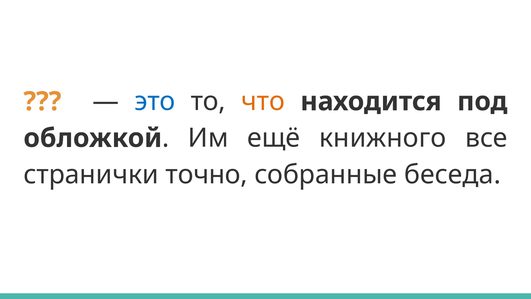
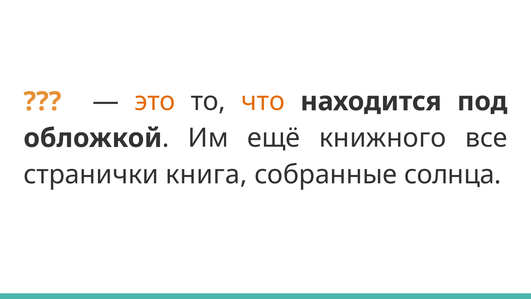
это colour: blue -> orange
точно: точно -> книга
беседа: беседа -> солнца
